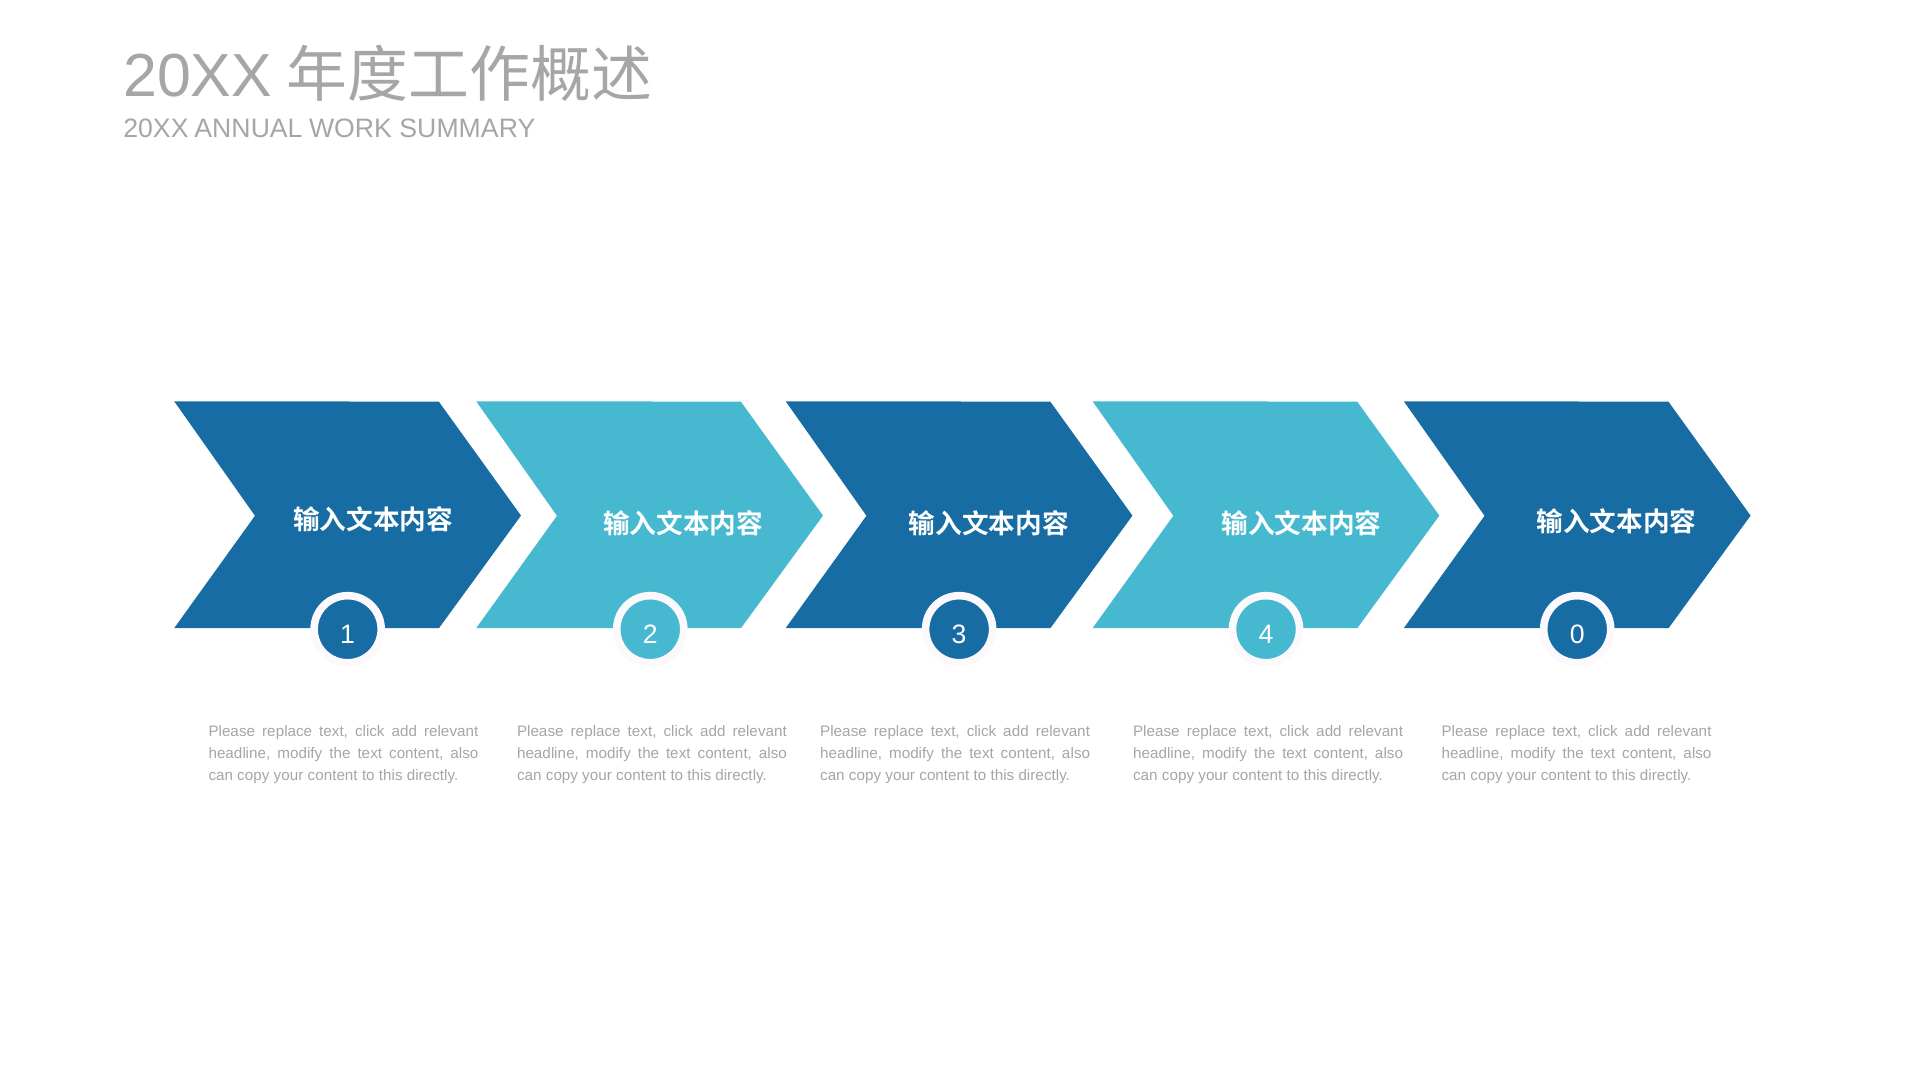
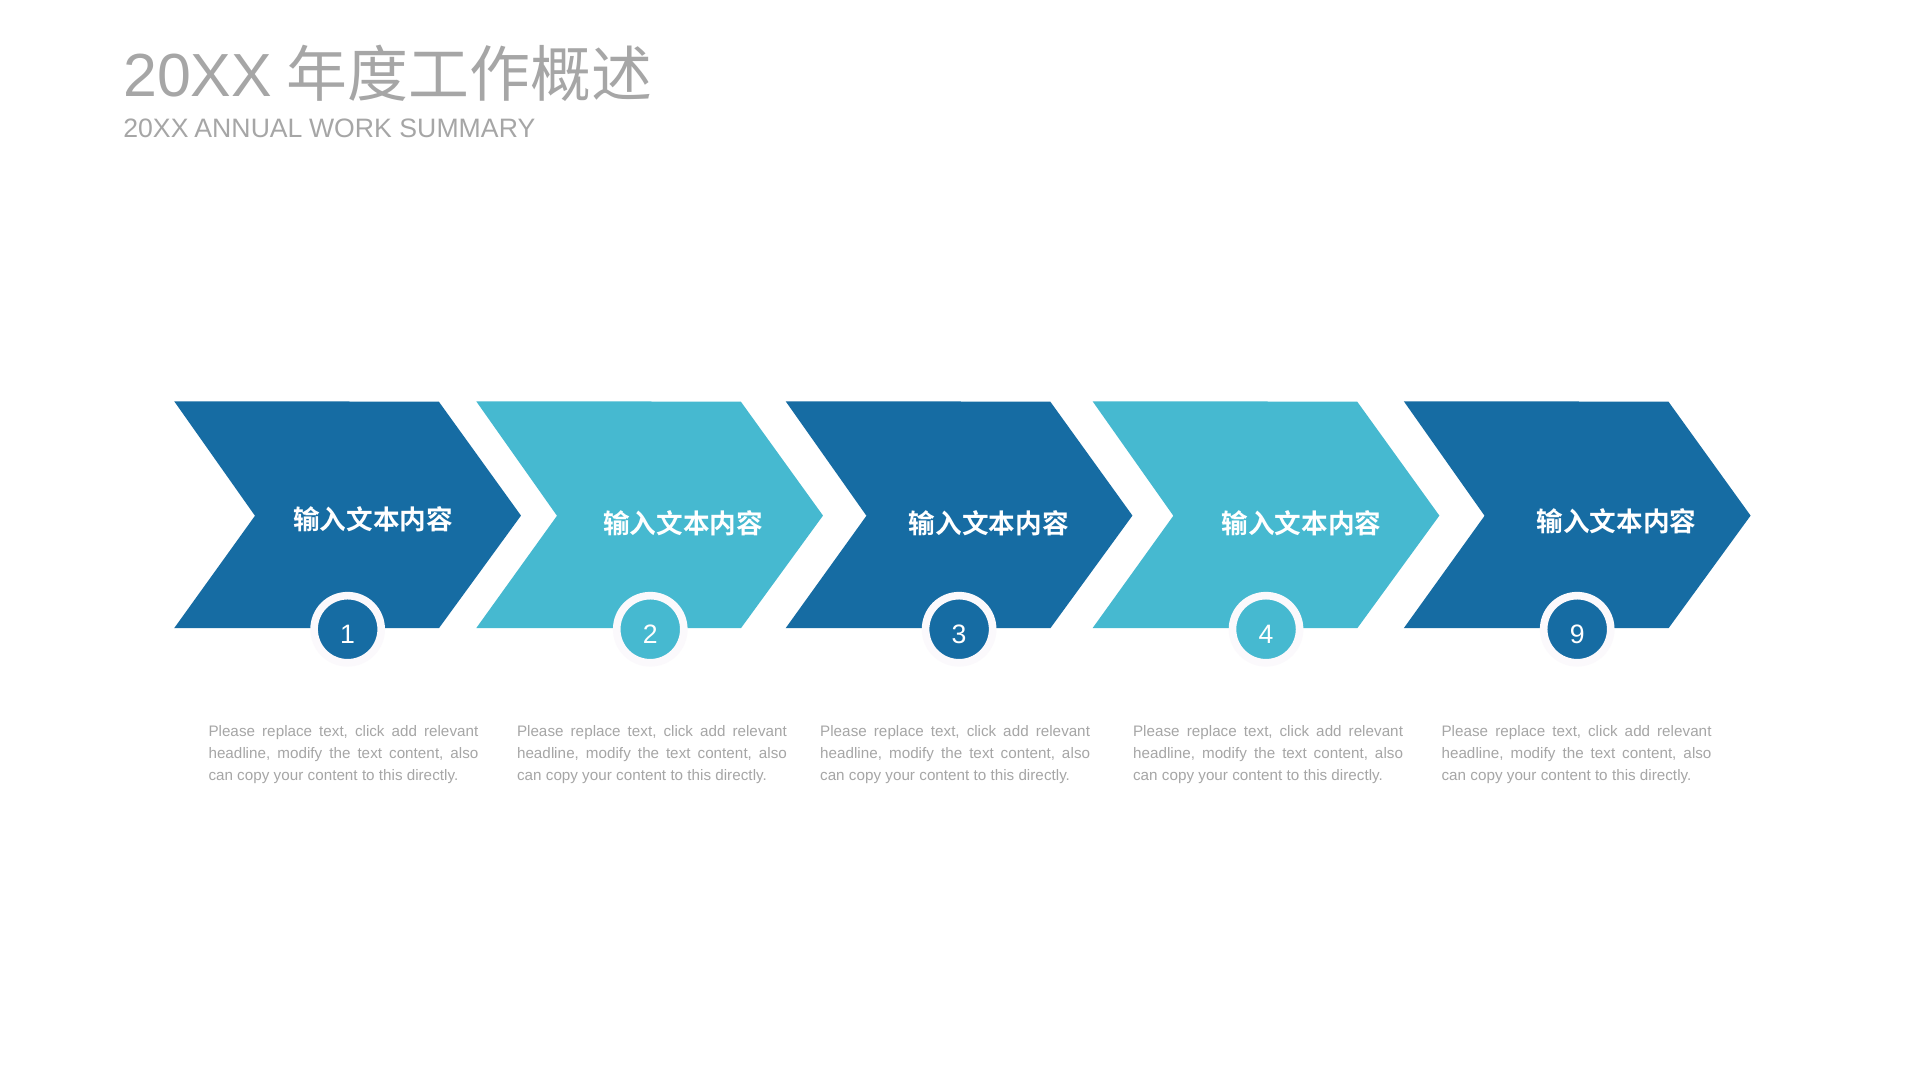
0: 0 -> 9
